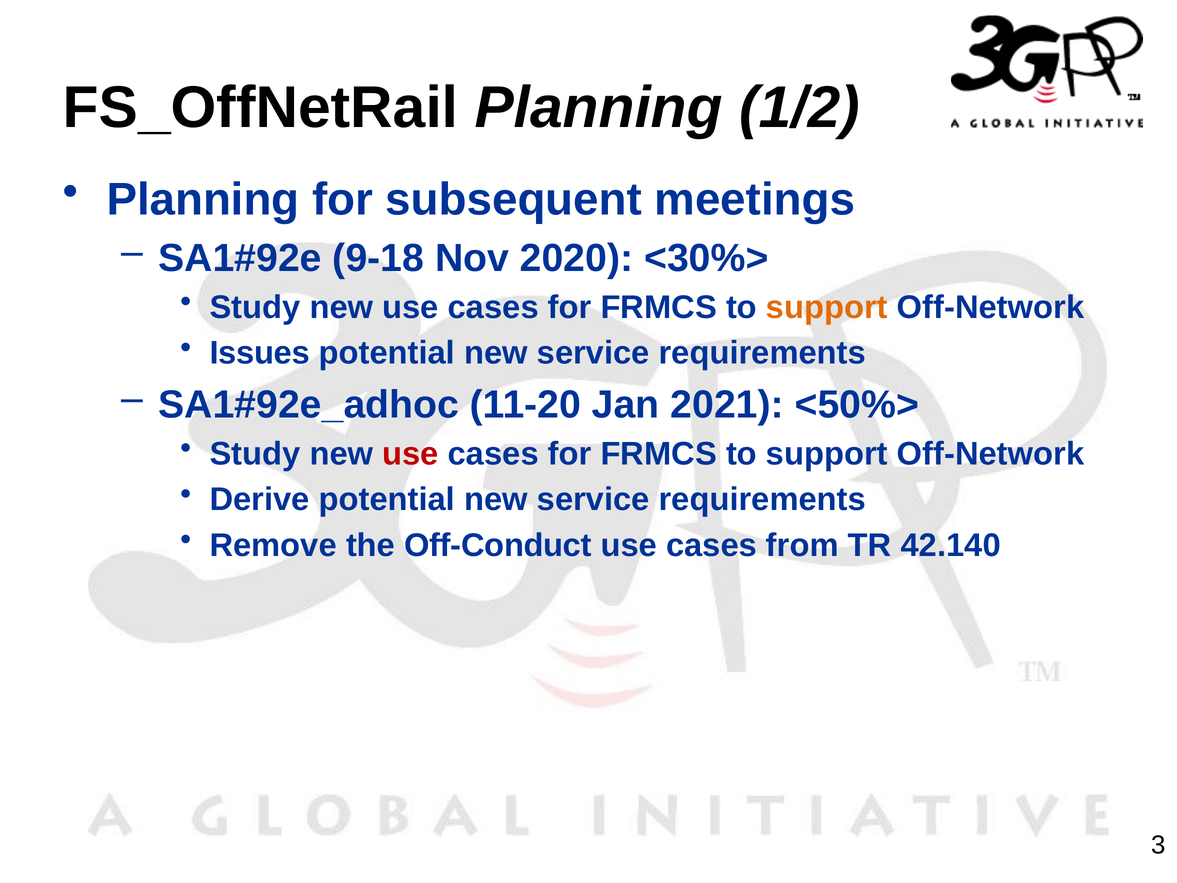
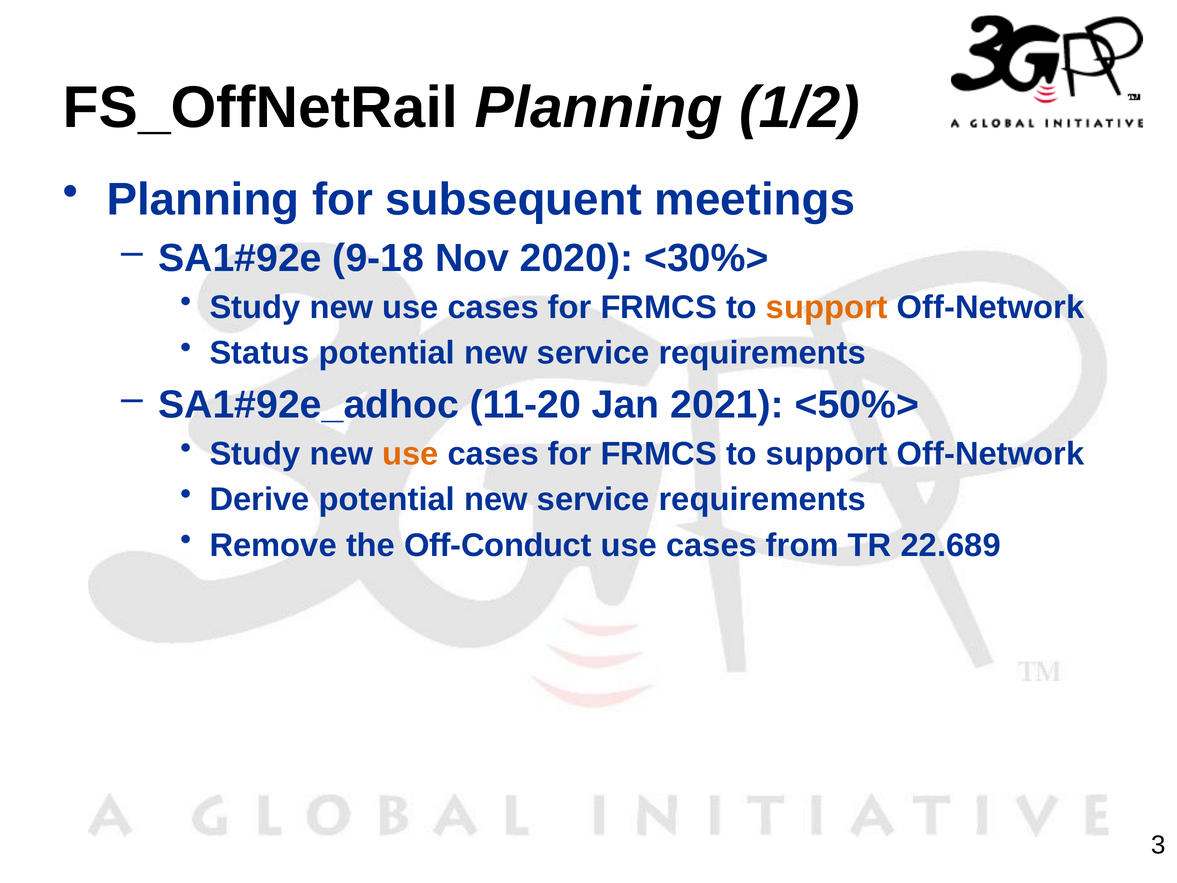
Issues: Issues -> Status
use at (410, 454) colour: red -> orange
42.140: 42.140 -> 22.689
